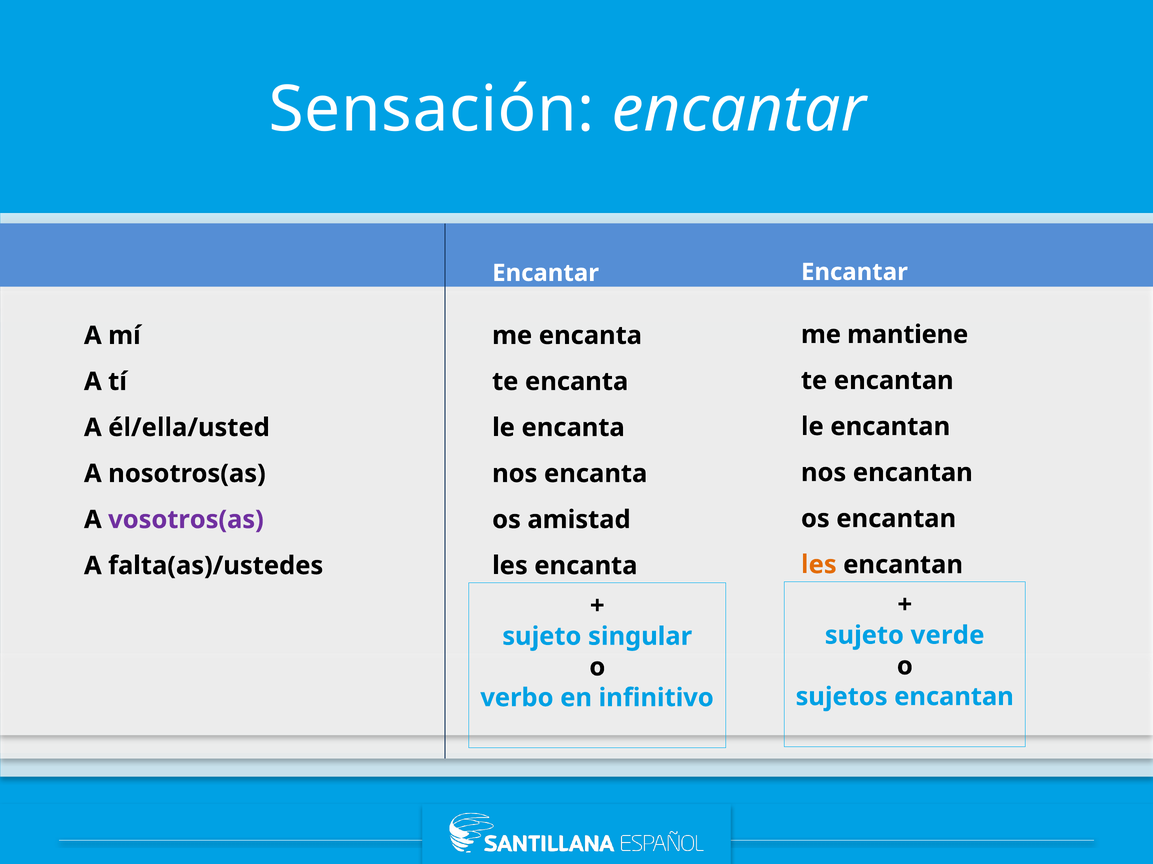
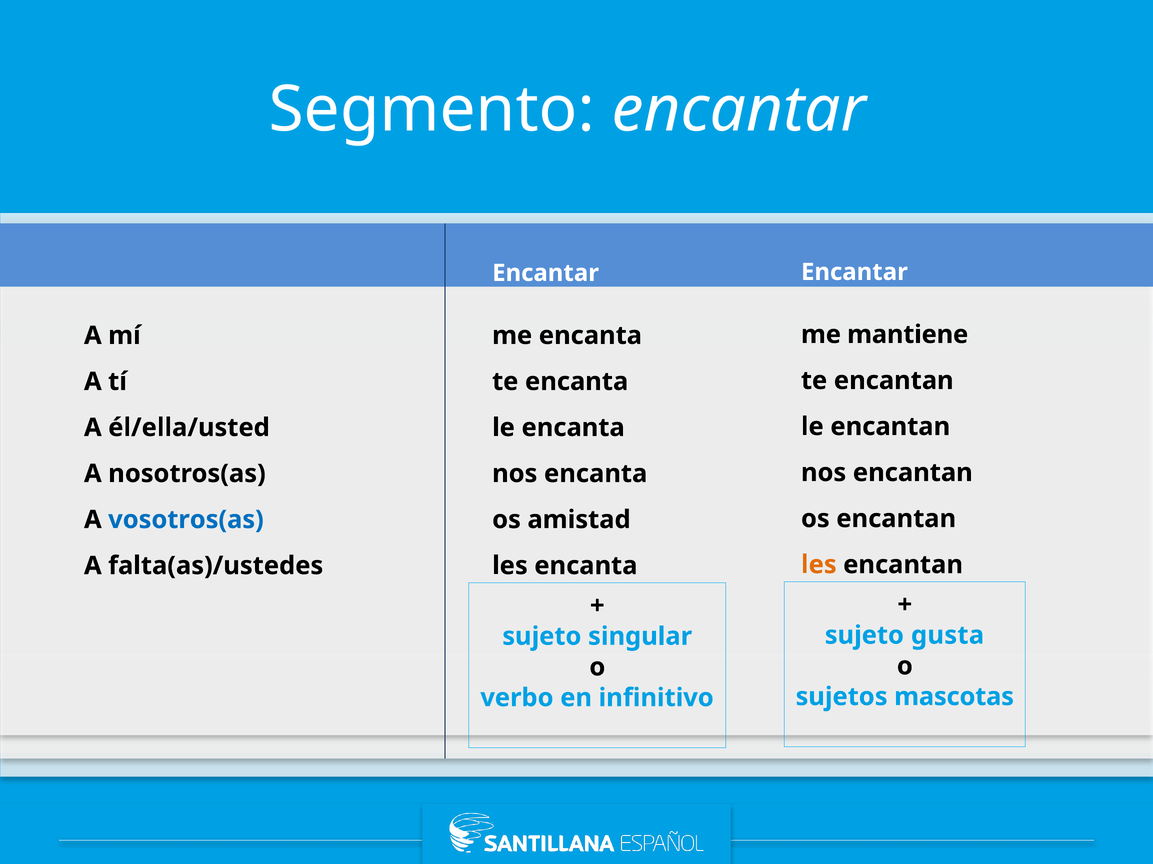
Sensación: Sensación -> Segmento
vosotros(as colour: purple -> blue
verde: verde -> gusta
sujetos encantan: encantan -> mascotas
